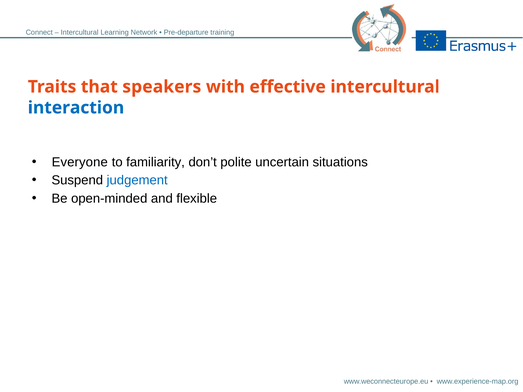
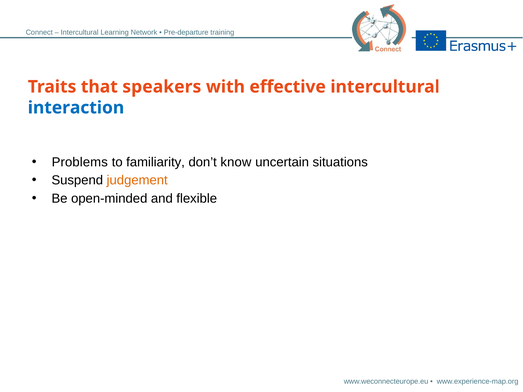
Everyone: Everyone -> Problems
polite: polite -> know
judgement colour: blue -> orange
